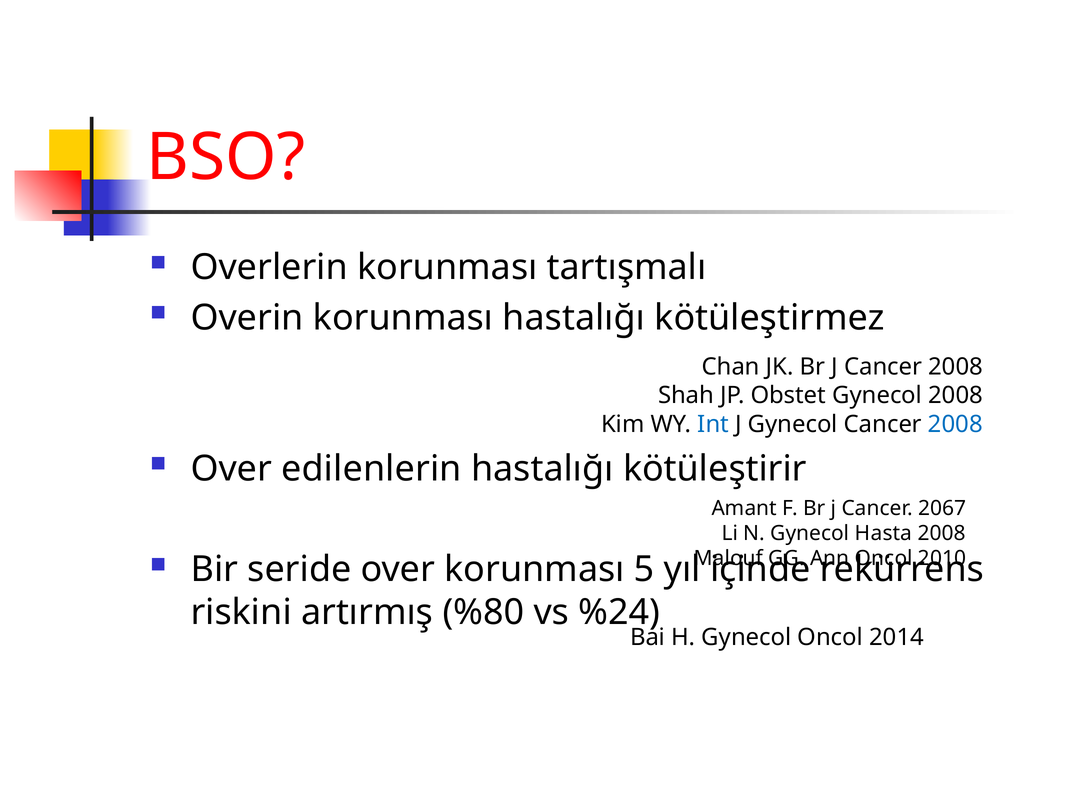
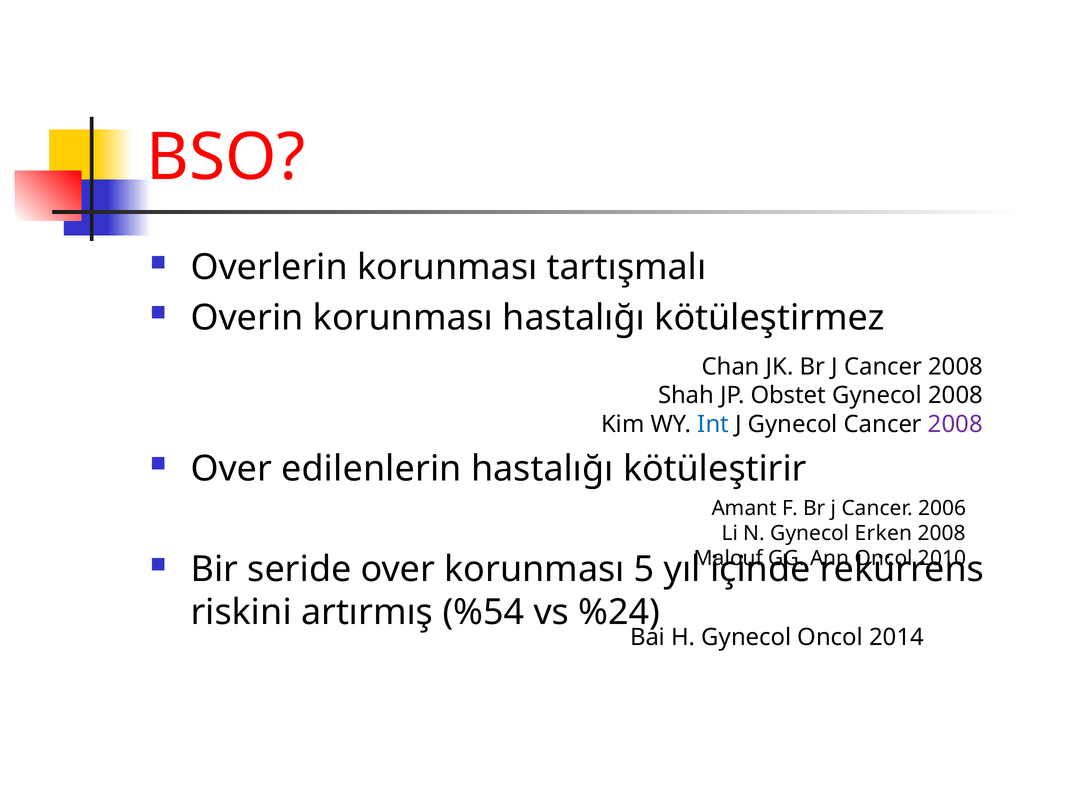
2008 at (955, 424) colour: blue -> purple
2067: 2067 -> 2006
Hasta: Hasta -> Erken
%80: %80 -> %54
